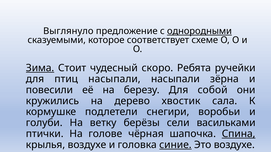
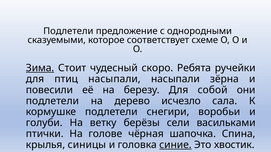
Выглянуло at (68, 31): Выглянуло -> Подлетели
однородными underline: present -> none
кружились at (53, 101): кружились -> подлетели
хвостик: хвостик -> исчезло
Спина underline: present -> none
крылья воздухе: воздухе -> синицы
Это воздухе: воздухе -> хвостик
